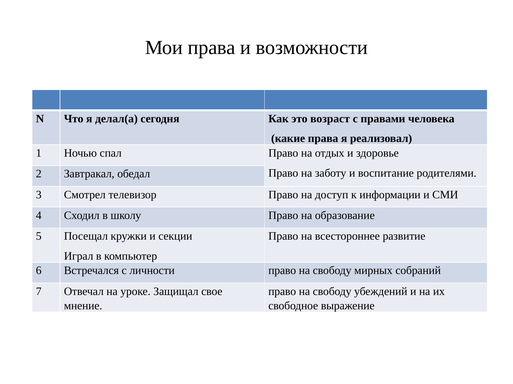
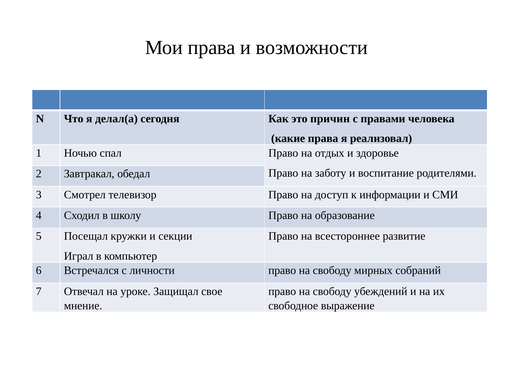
возраст: возраст -> причин
